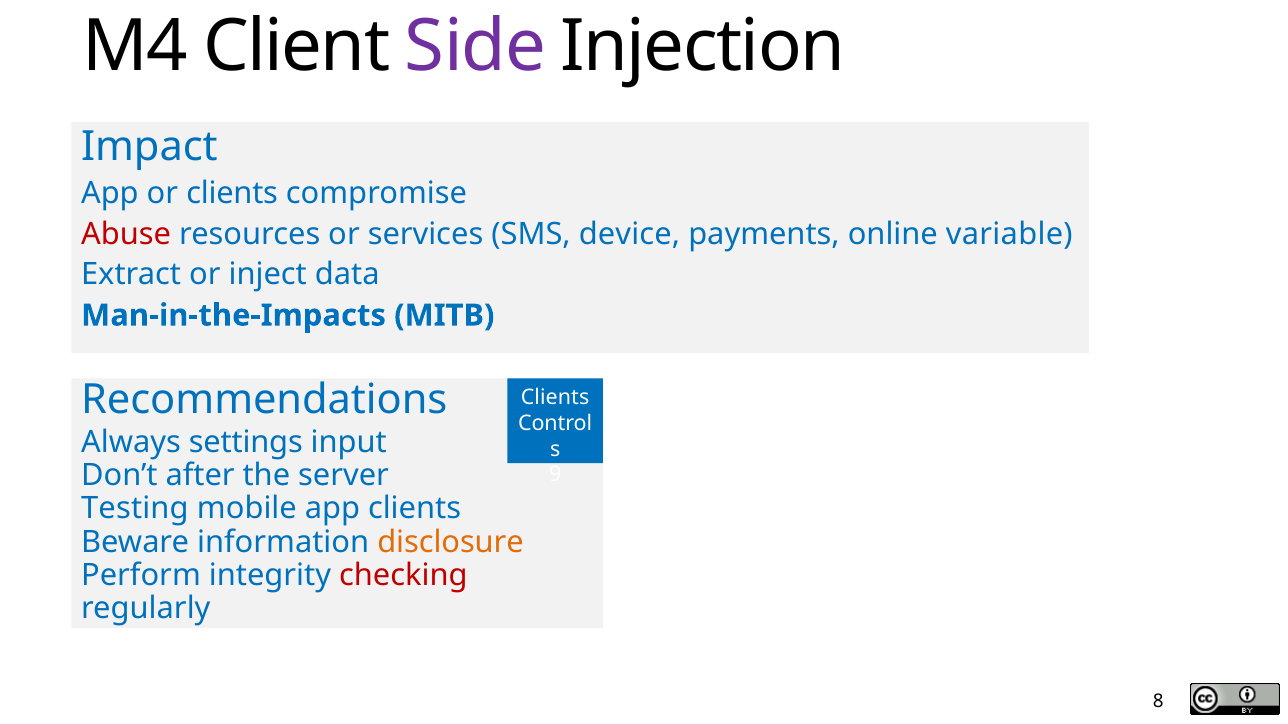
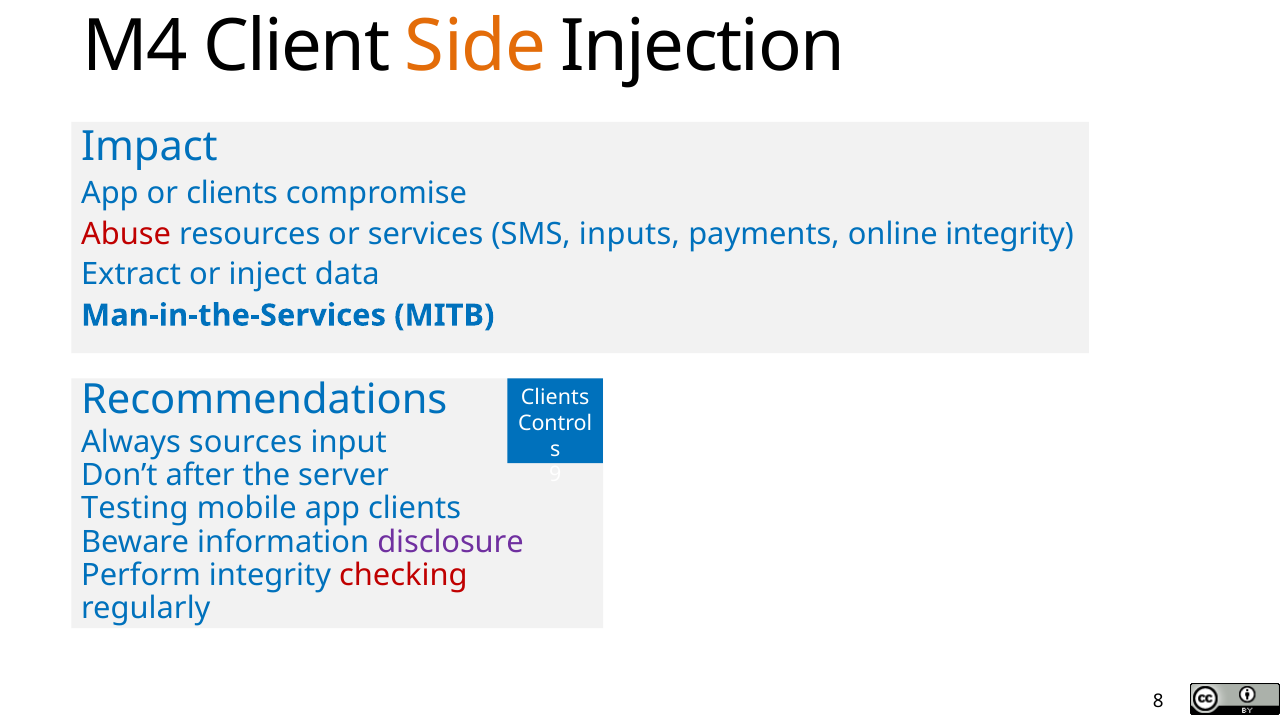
Side colour: purple -> orange
device: device -> inputs
online variable: variable -> integrity
Man-in-the-Impacts: Man-in-the-Impacts -> Man-in-the-Services
settings: settings -> sources
disclosure colour: orange -> purple
